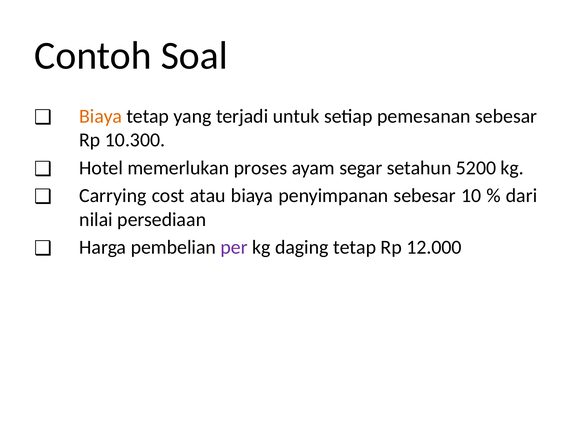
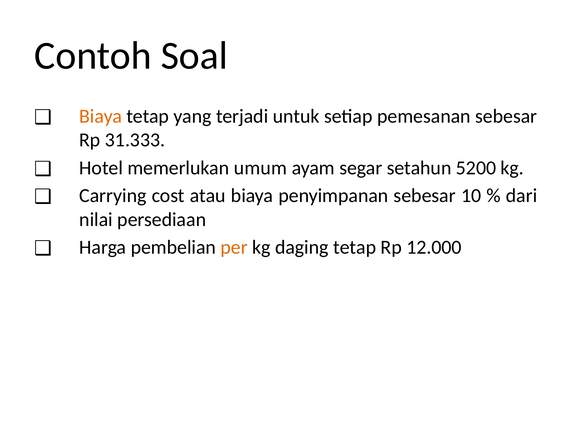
10.300: 10.300 -> 31.333
proses: proses -> umum
per colour: purple -> orange
